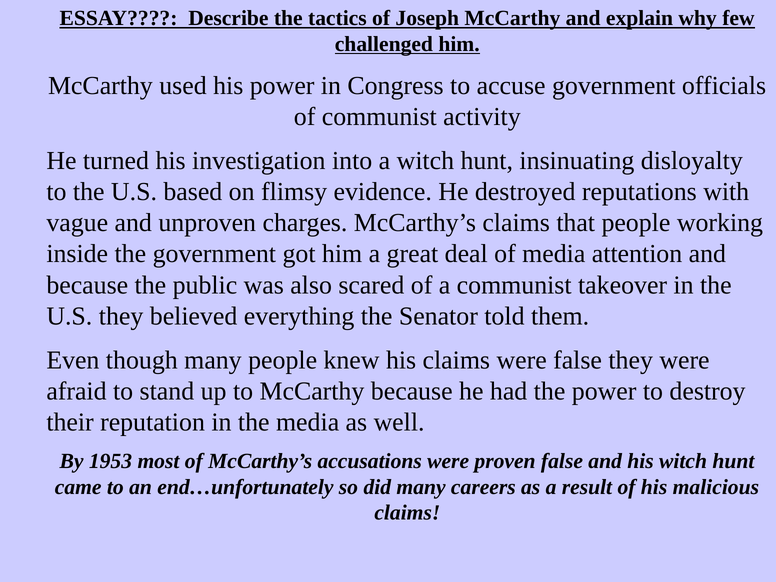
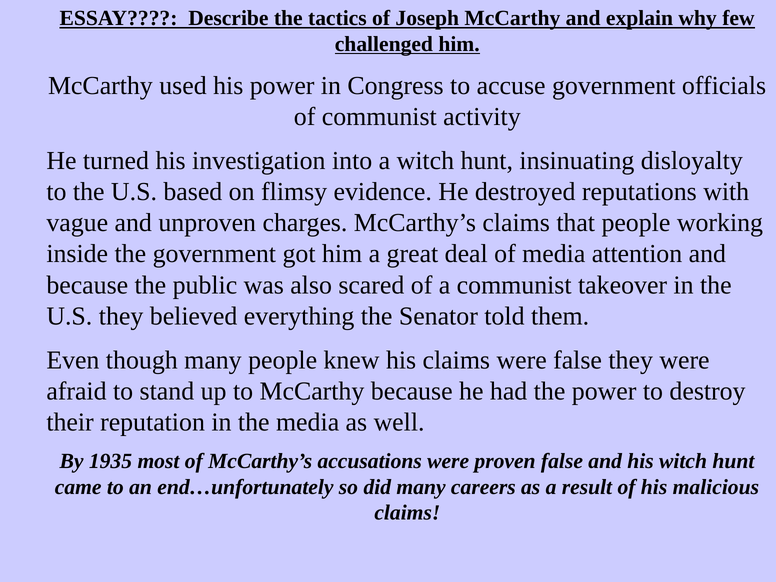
1953: 1953 -> 1935
